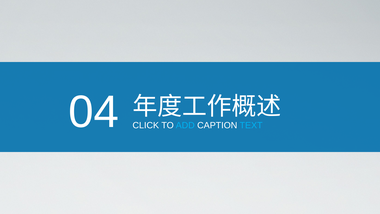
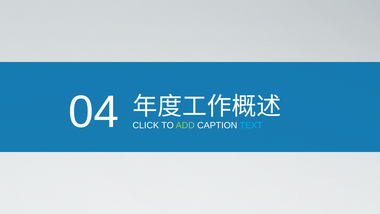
ADD colour: light blue -> light green
